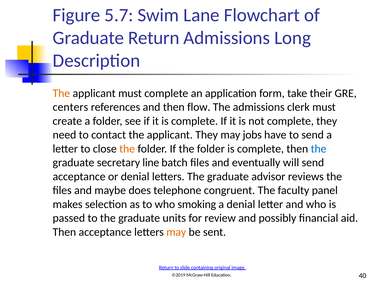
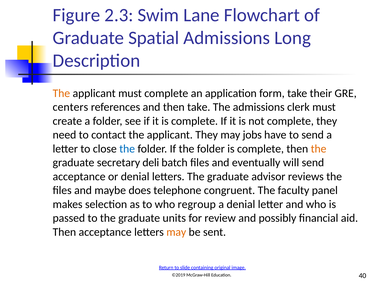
5.7: 5.7 -> 2.3
Graduate Return: Return -> Spatial
then flow: flow -> take
the at (127, 148) colour: orange -> blue
the at (319, 148) colour: blue -> orange
line: line -> deli
smoking: smoking -> regroup
